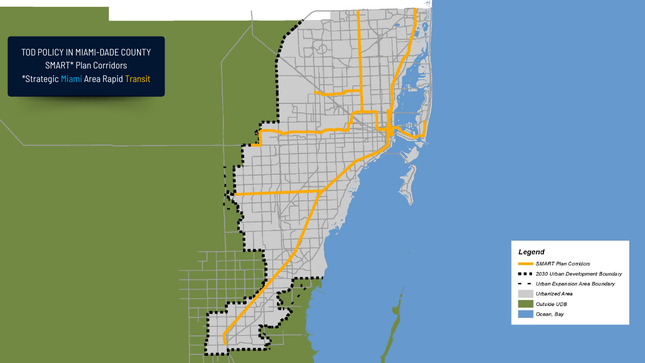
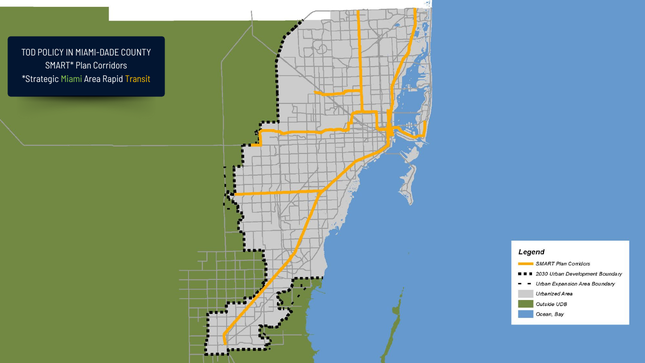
Miami colour: light blue -> light green
